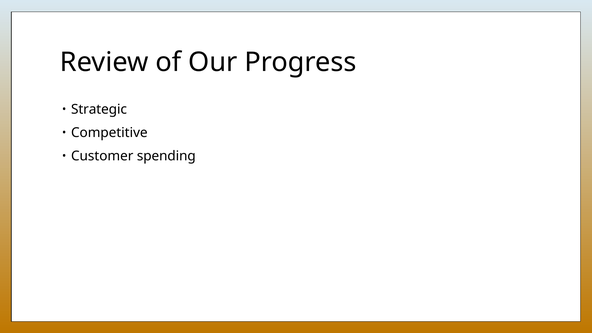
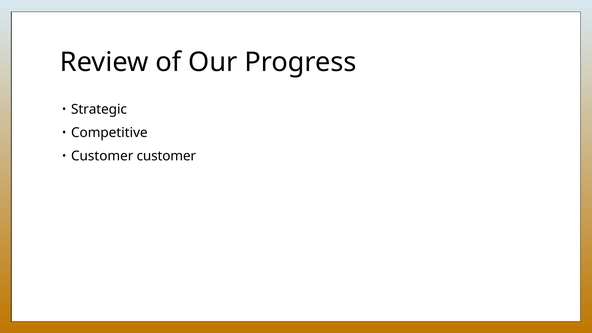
Customer spending: spending -> customer
